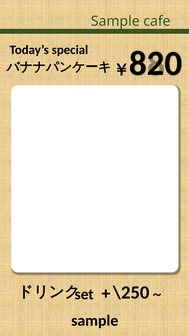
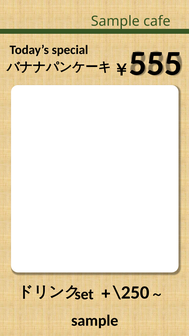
820: 820 -> 555
